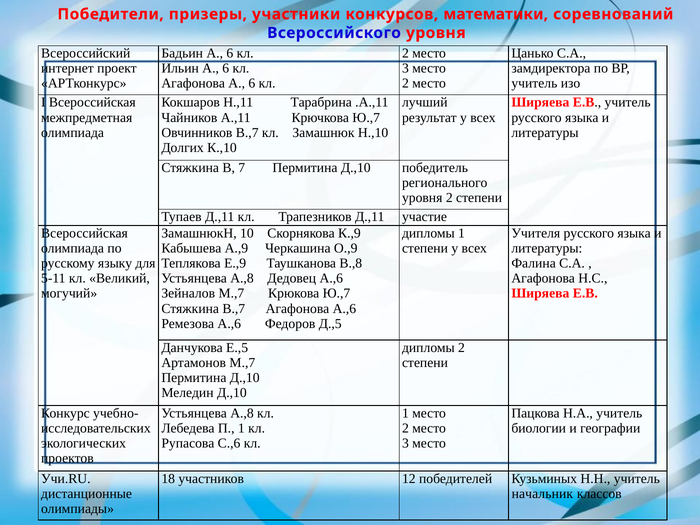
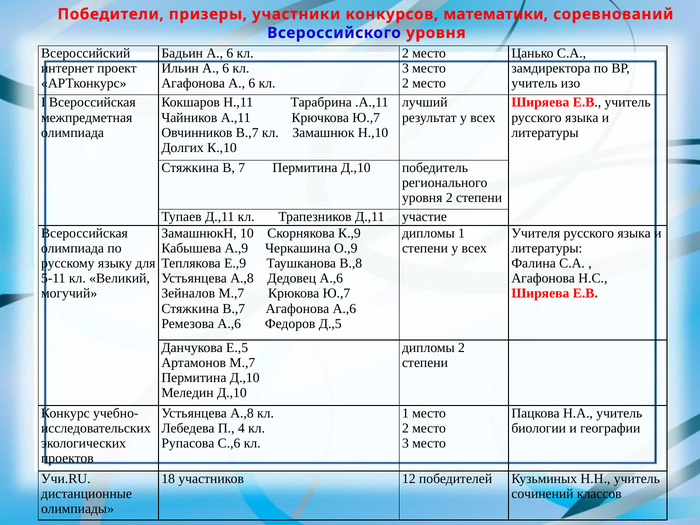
П 1: 1 -> 4
начальник: начальник -> сочинений
